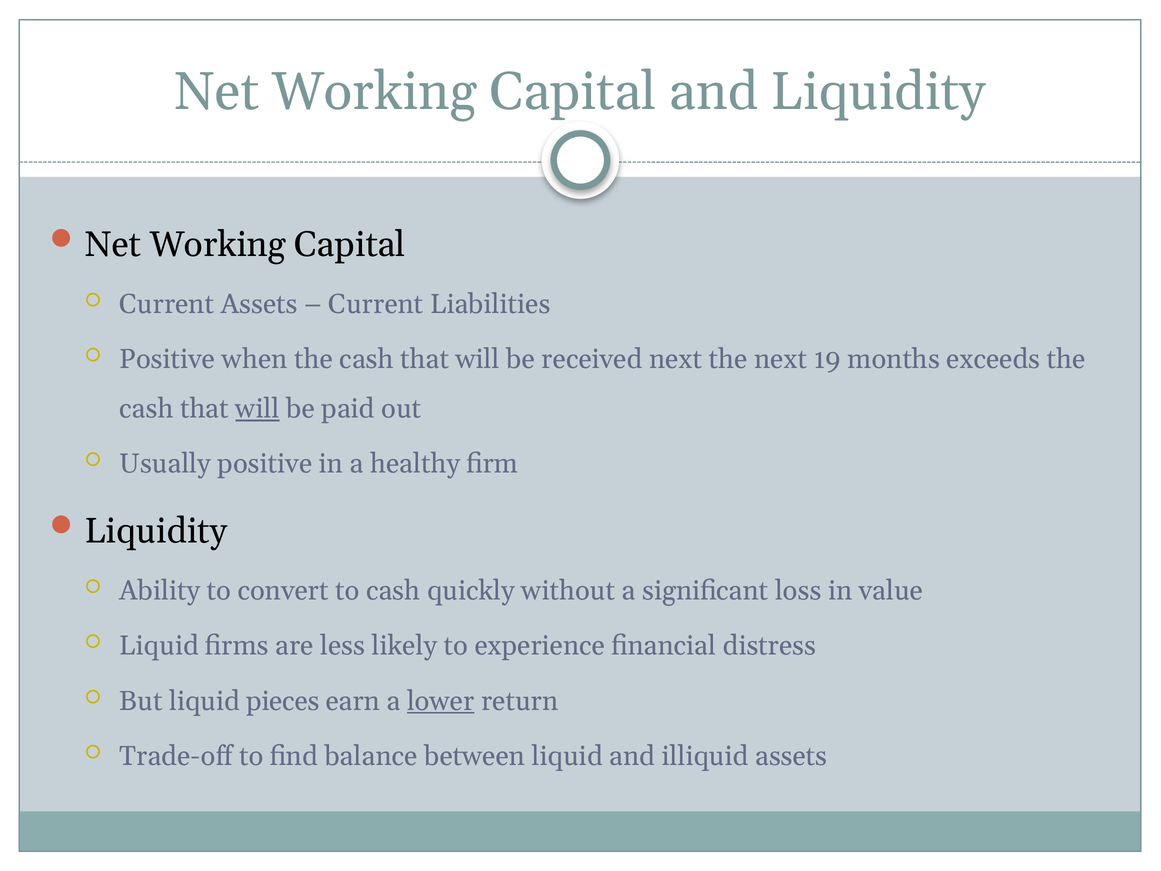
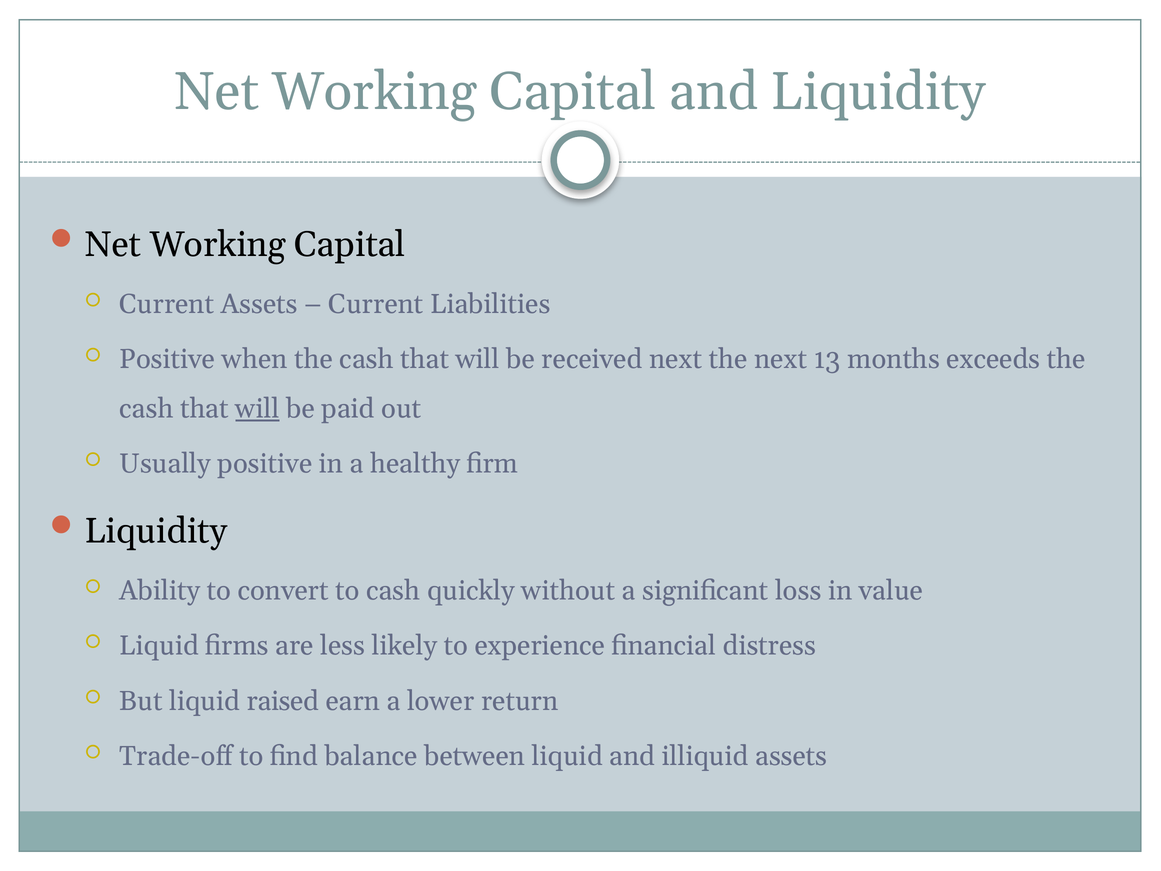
19: 19 -> 13
pieces: pieces -> raised
lower underline: present -> none
